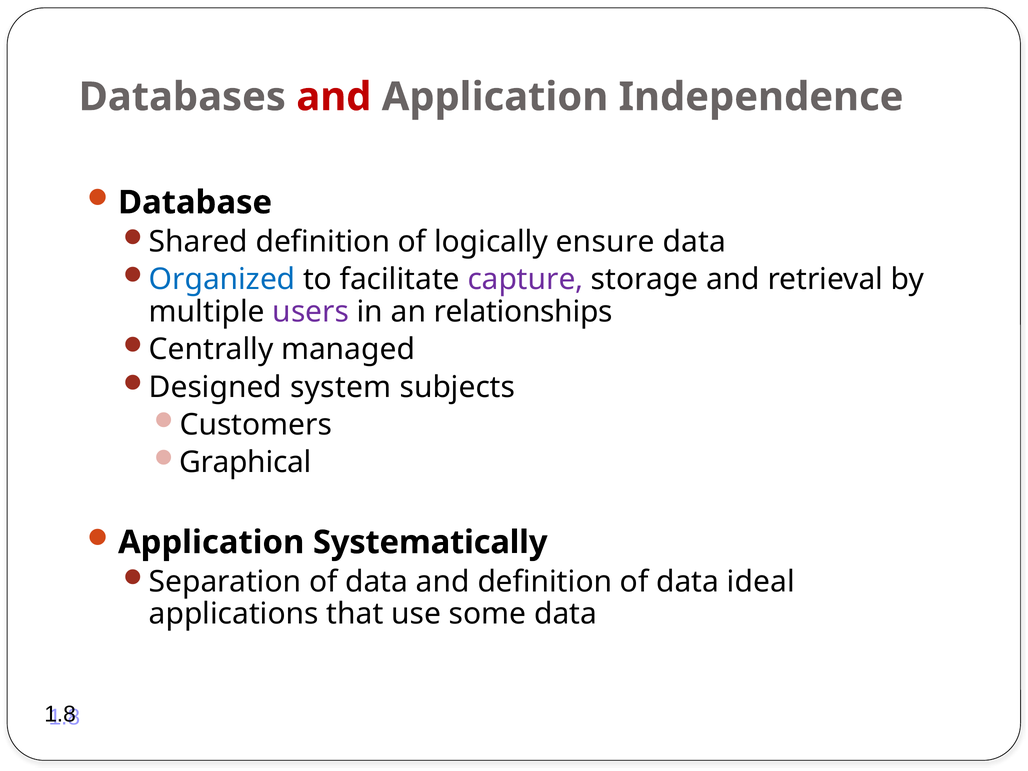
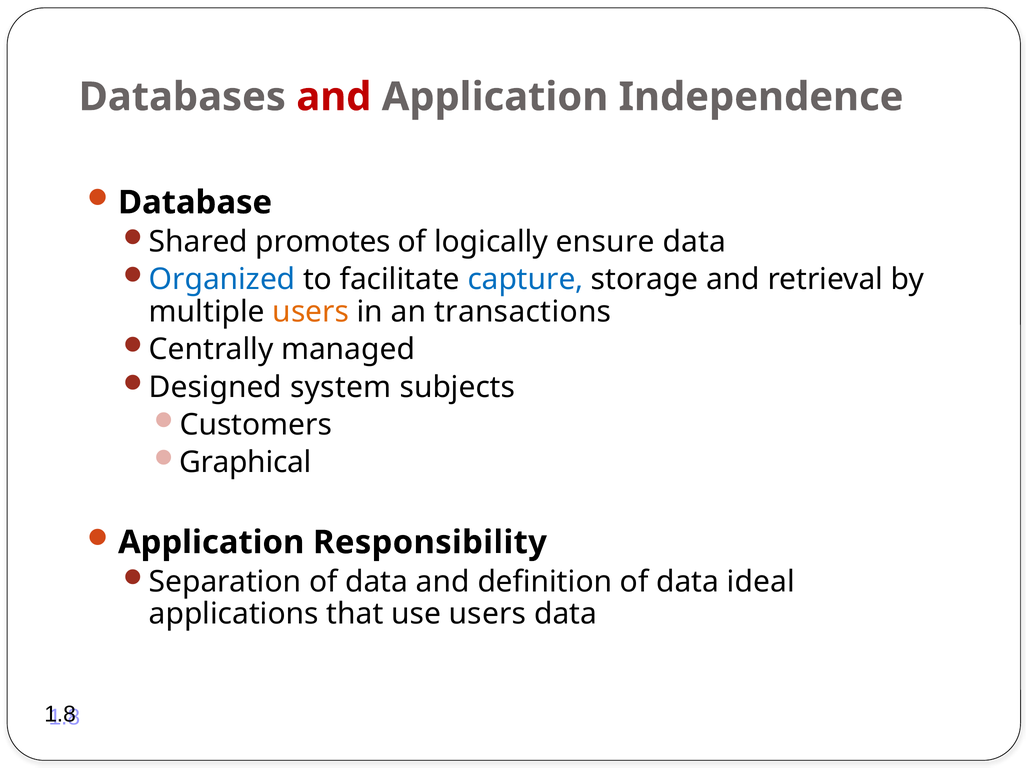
Shared definition: definition -> promotes
capture colour: purple -> blue
users at (311, 312) colour: purple -> orange
relationships: relationships -> transactions
Systematically: Systematically -> Responsibility
use some: some -> users
